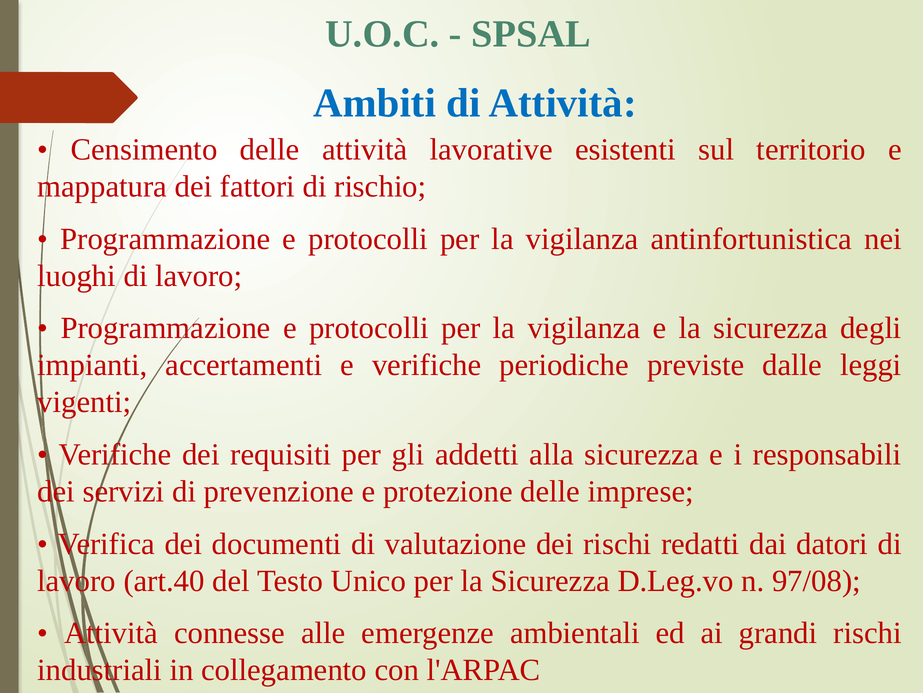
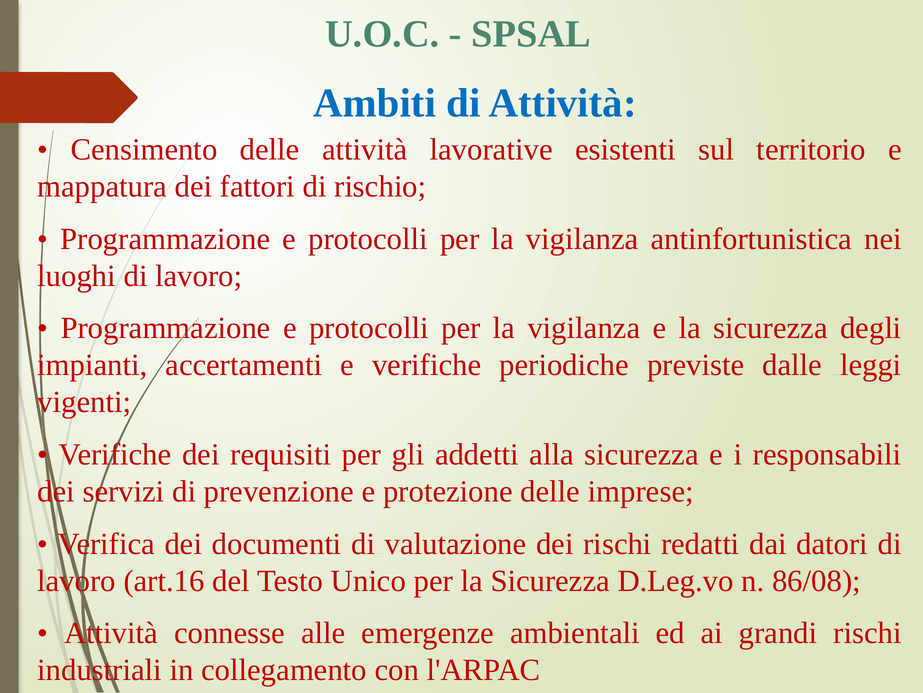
art.40: art.40 -> art.16
97/08: 97/08 -> 86/08
